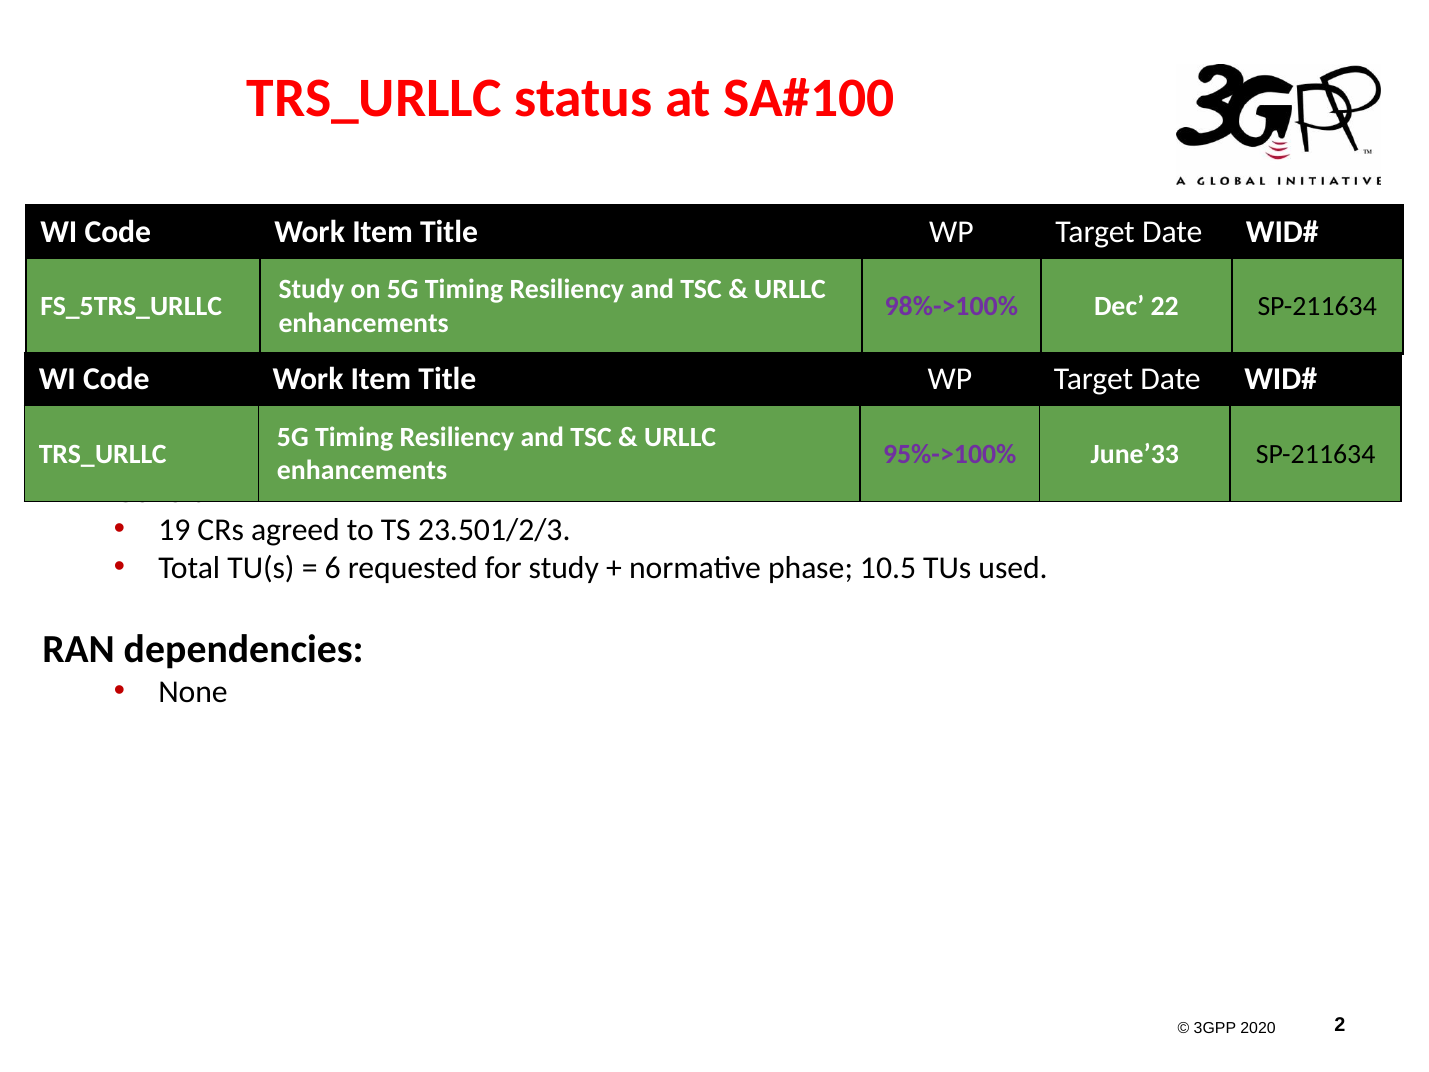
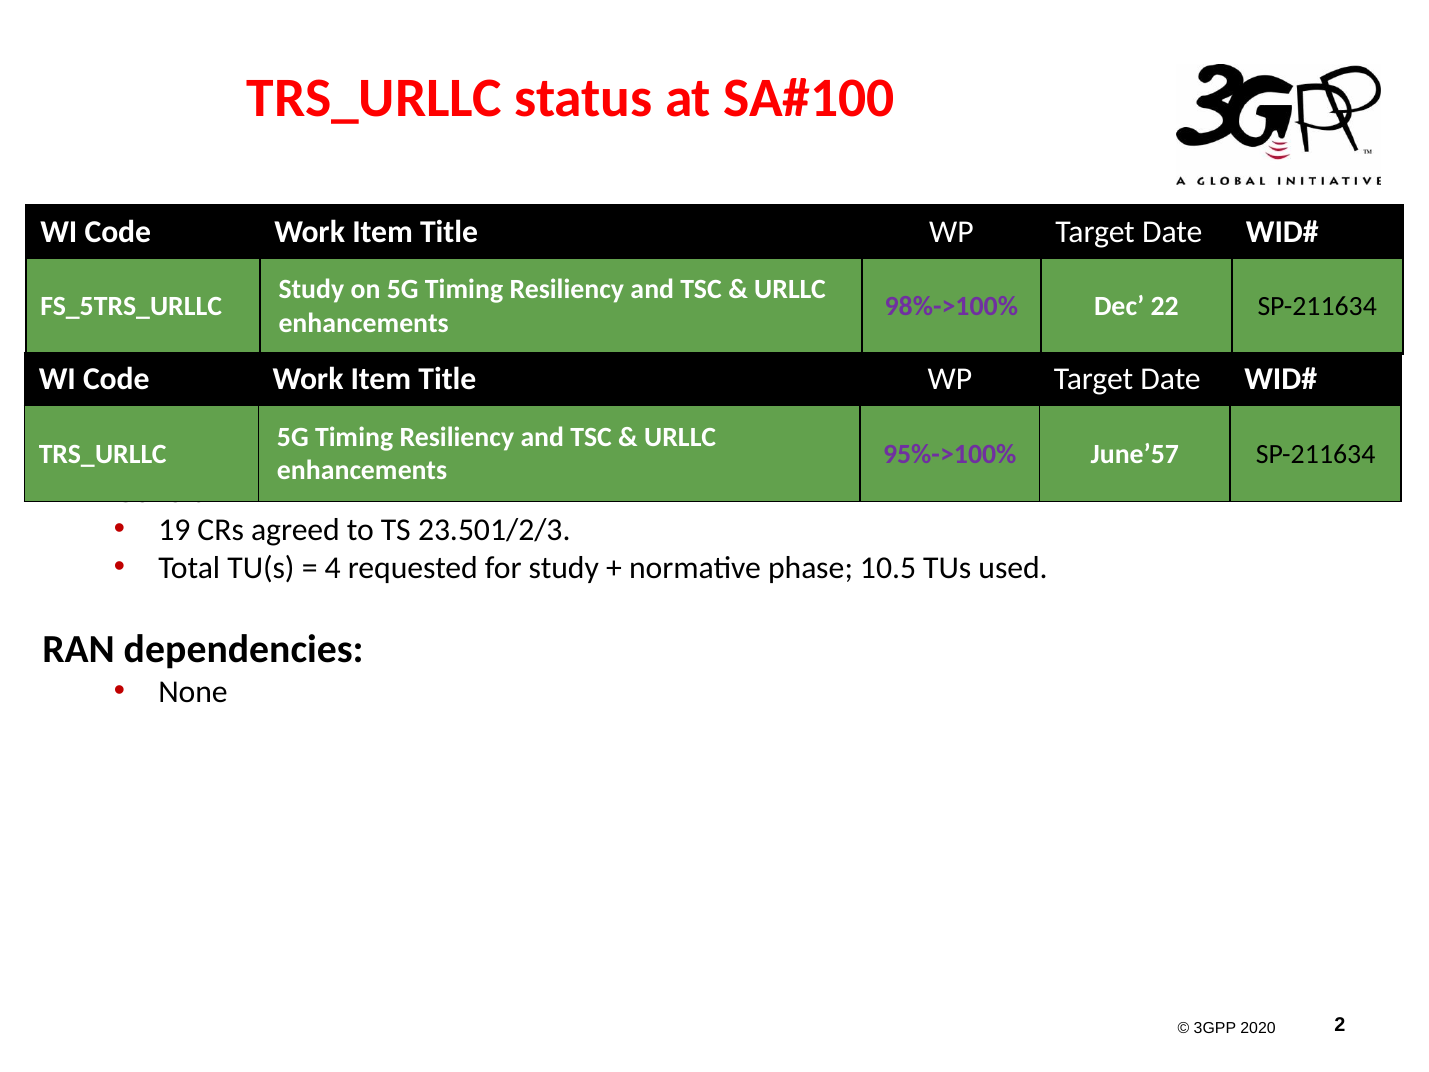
June’33: June’33 -> June’57
6: 6 -> 4
